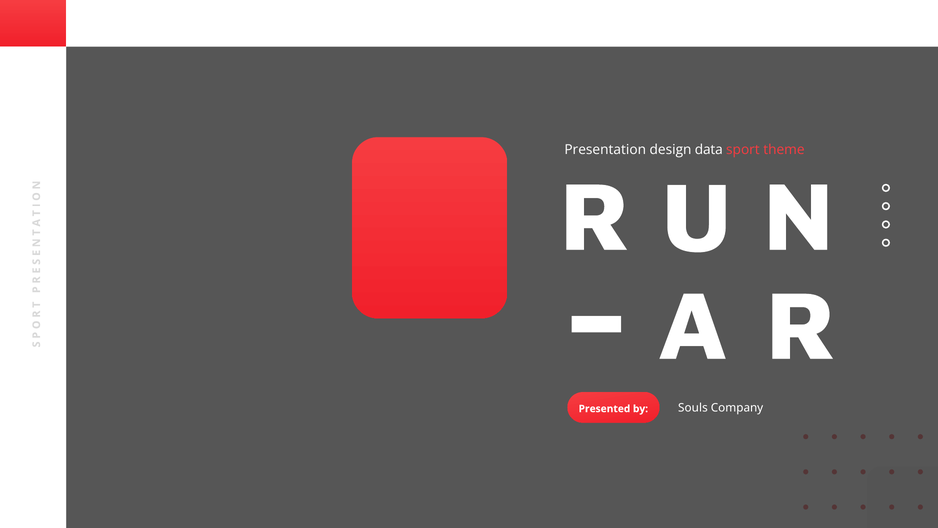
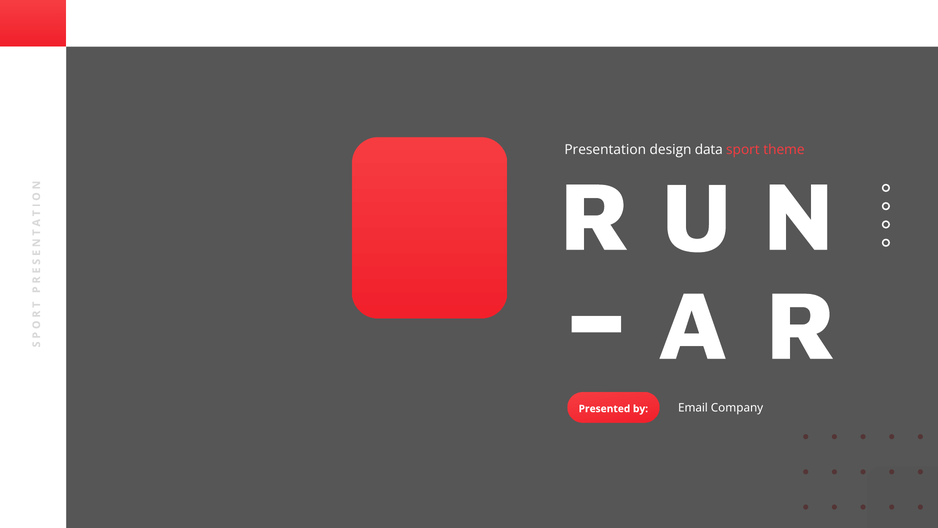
Souls: Souls -> Email
